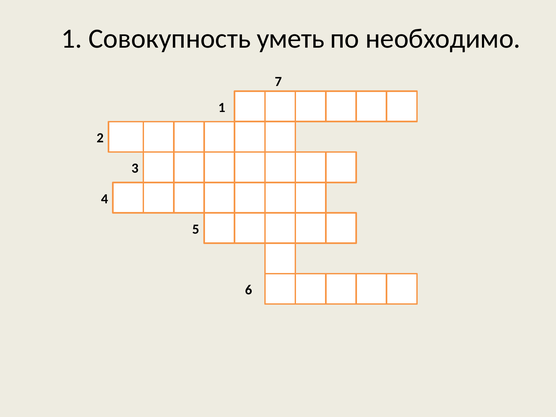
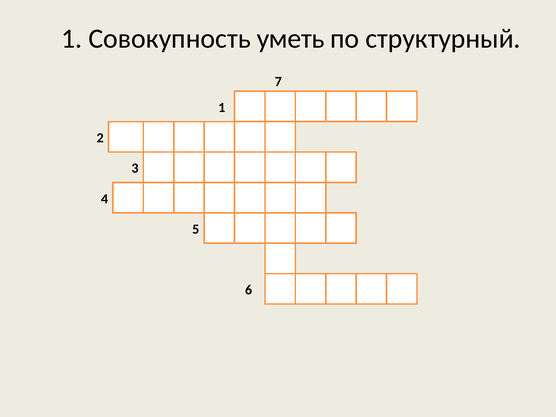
необходимо: необходимо -> структурный
